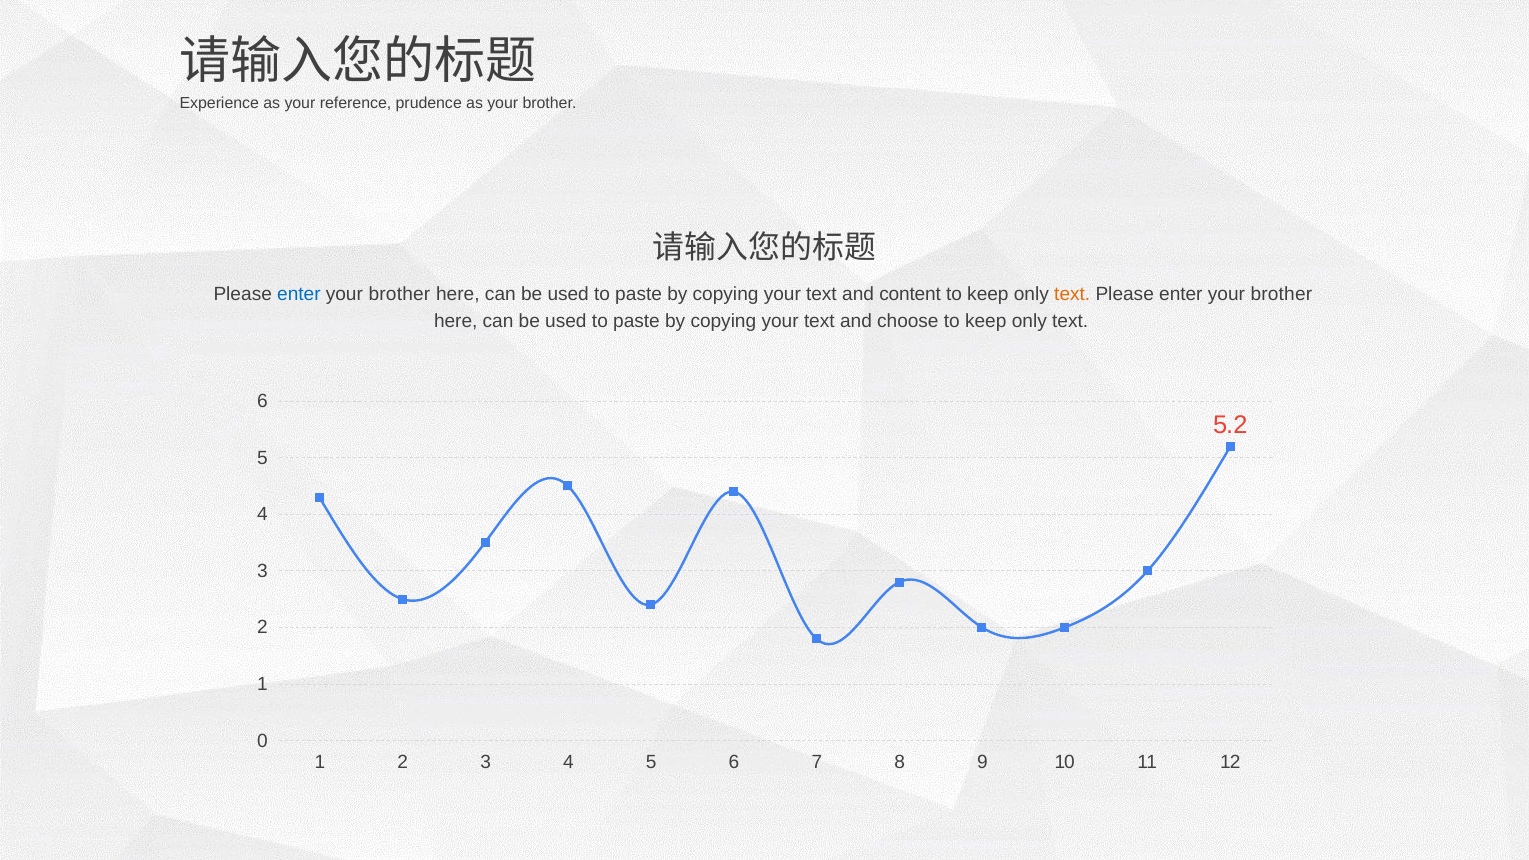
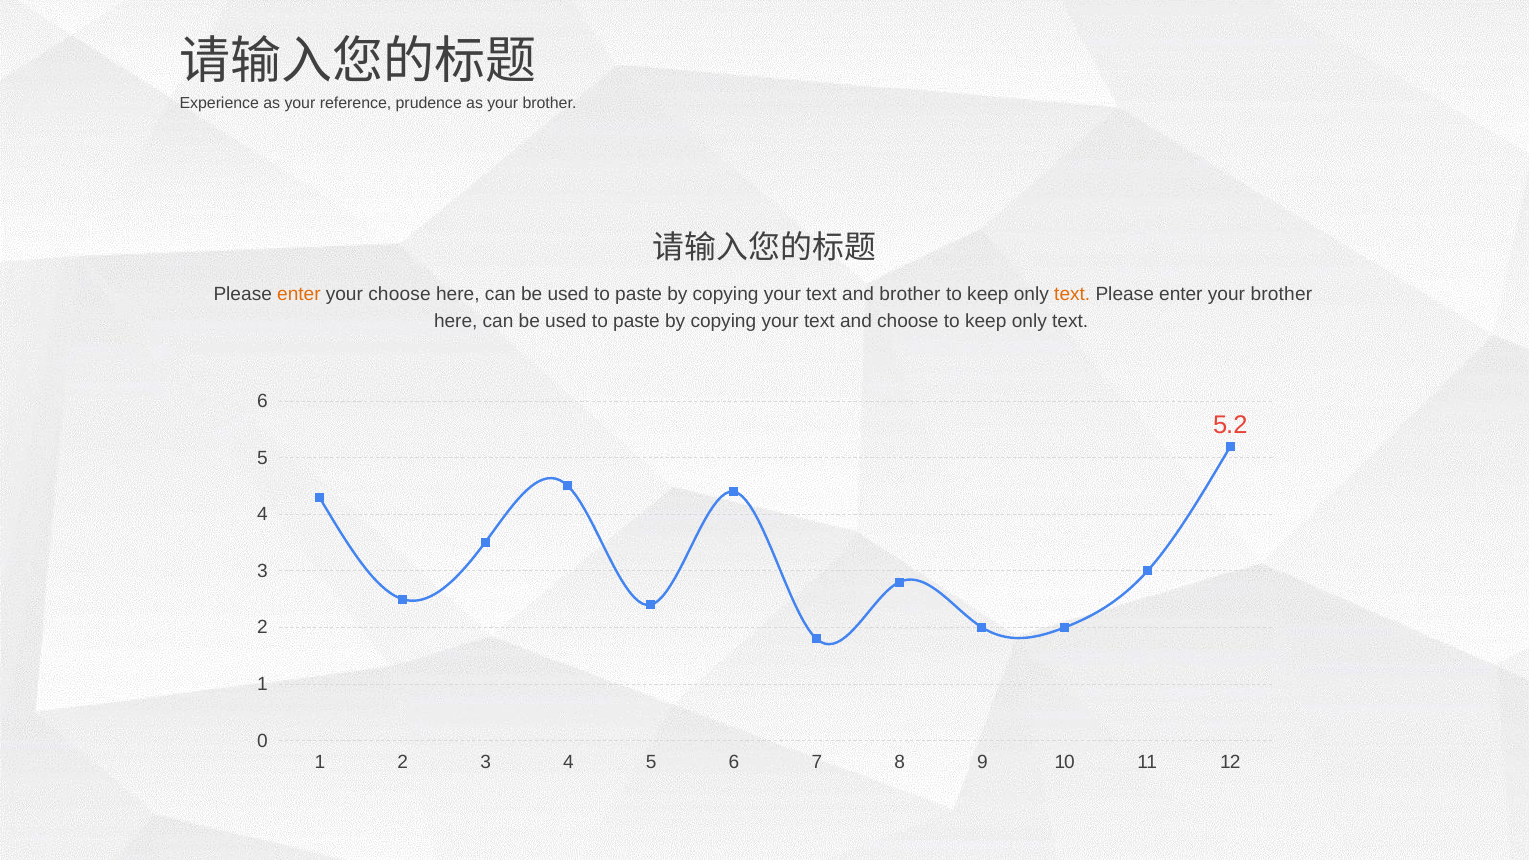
enter at (299, 294) colour: blue -> orange
brother at (399, 294): brother -> choose
and content: content -> brother
